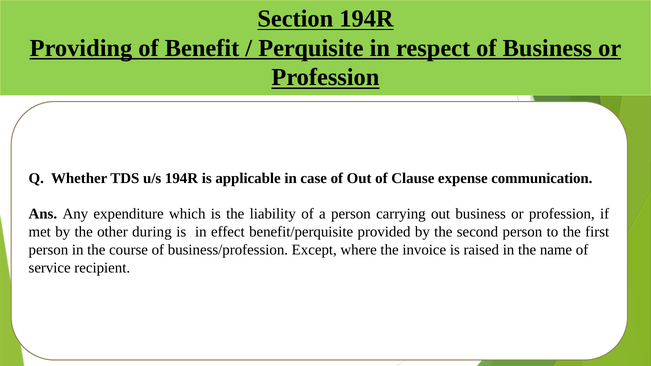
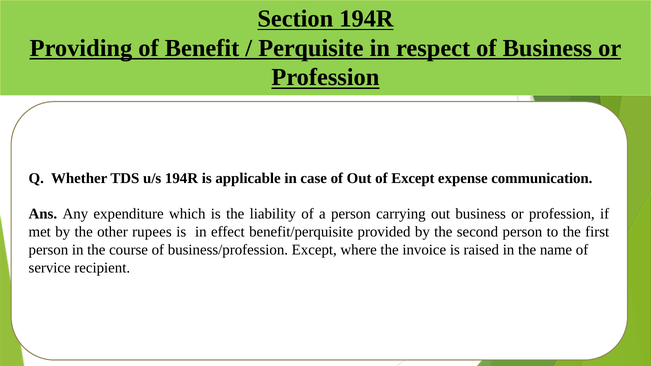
of Clause: Clause -> Except
during: during -> rupees
